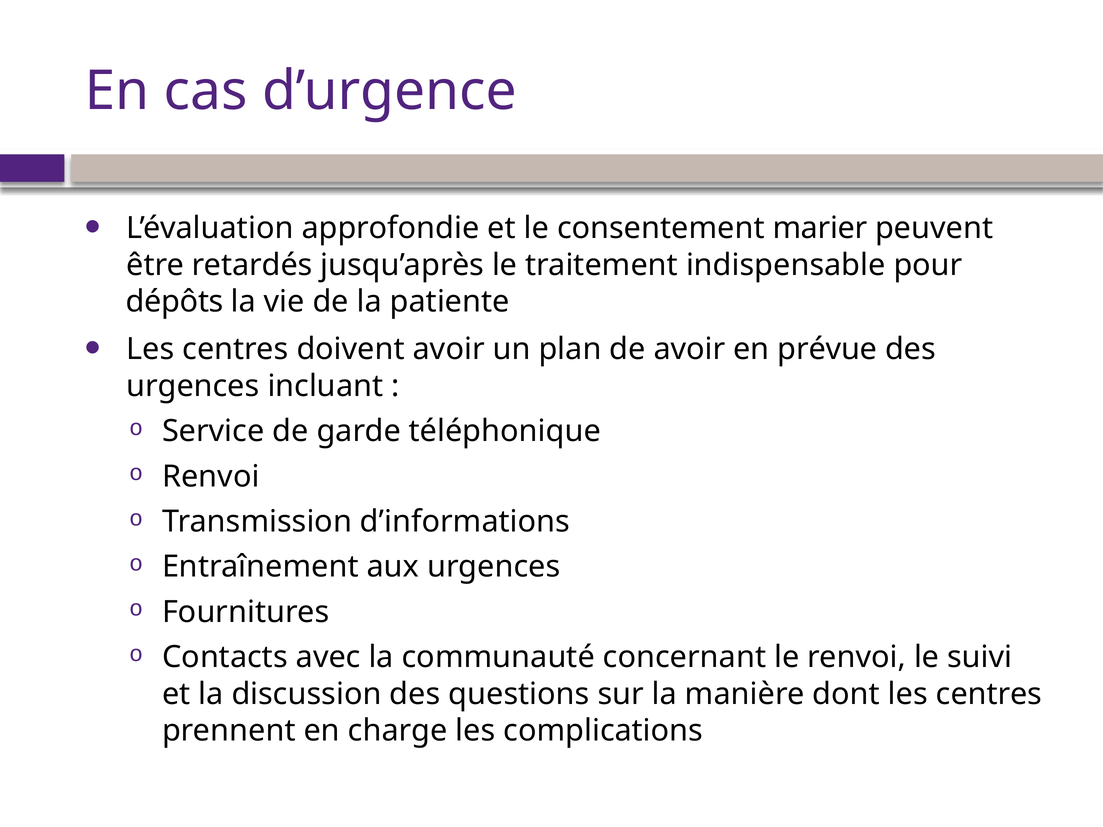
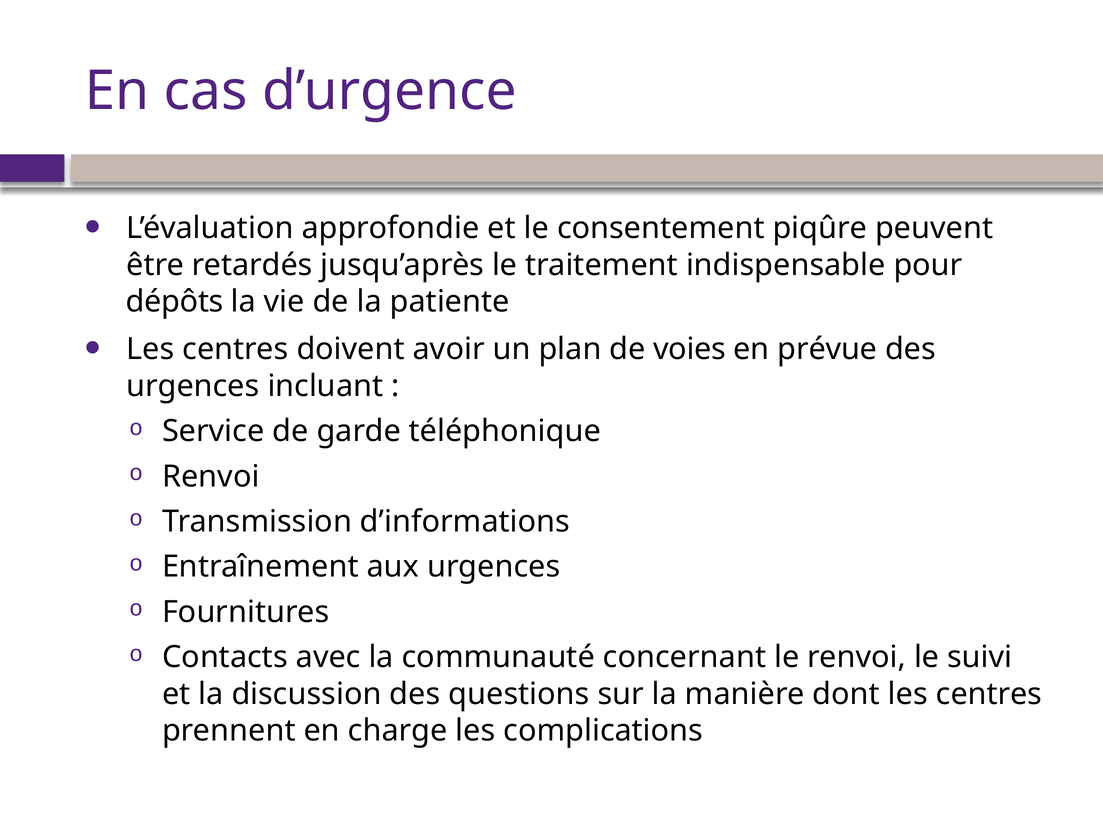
marier: marier -> piqûre
de avoir: avoir -> voies
